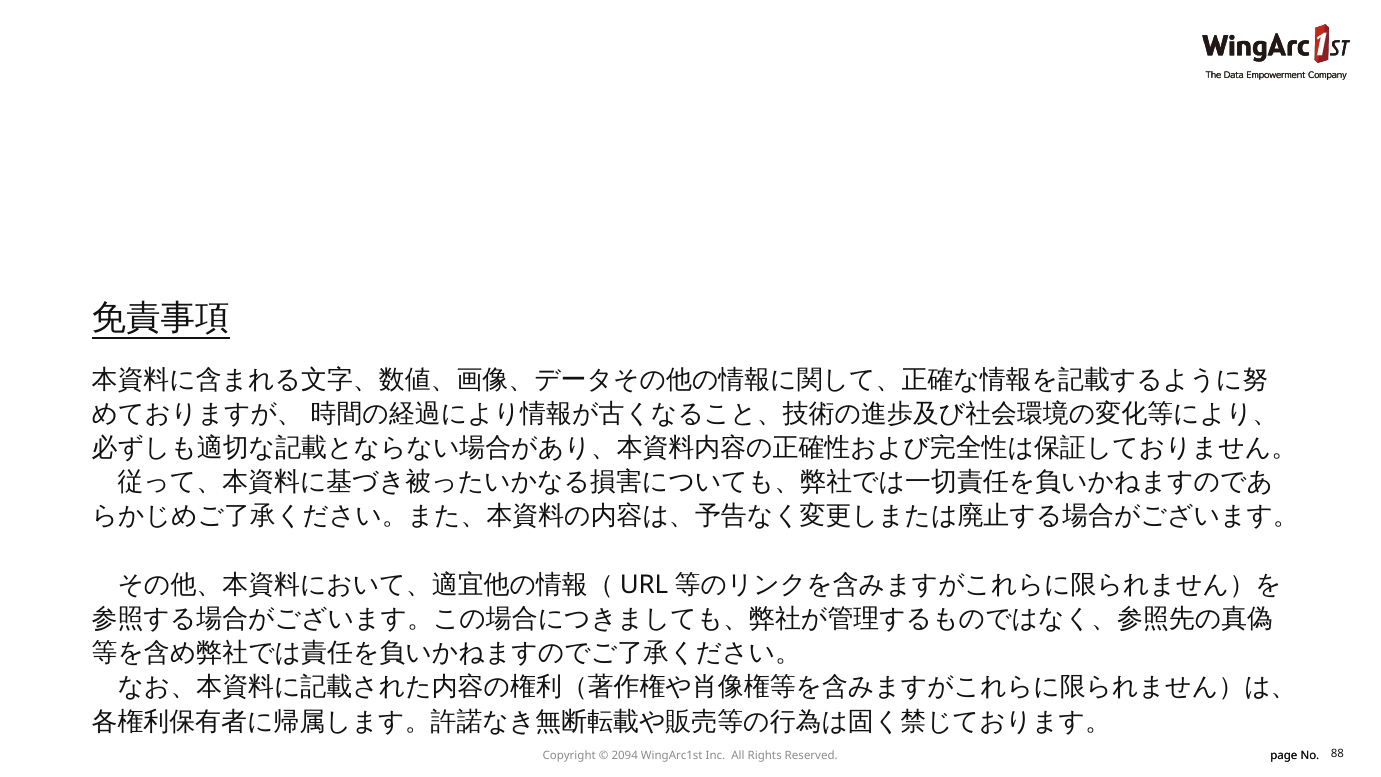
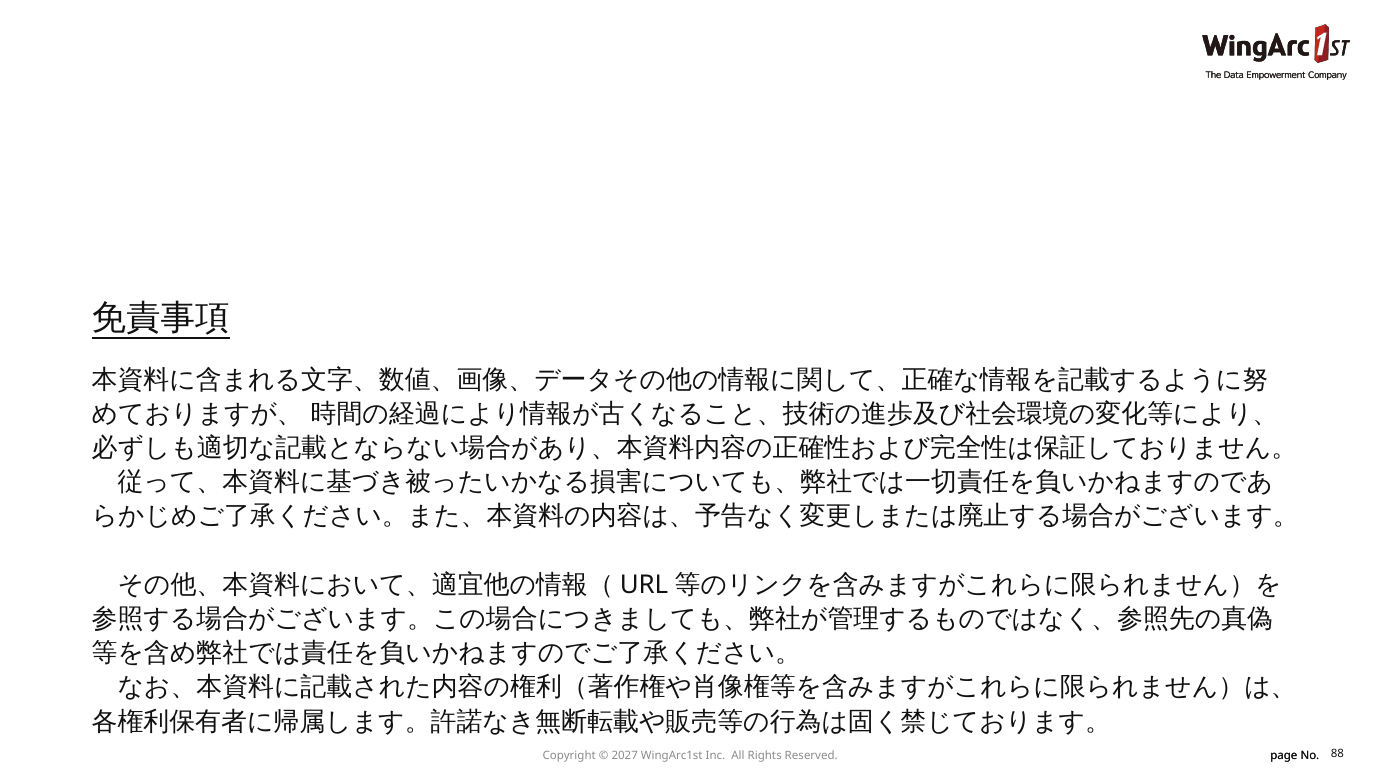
2094: 2094 -> 2027
